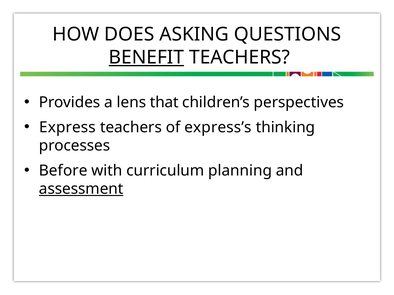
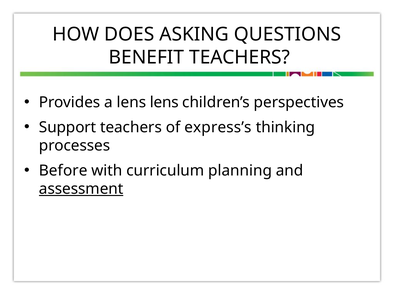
BENEFIT underline: present -> none
lens that: that -> lens
Express: Express -> Support
